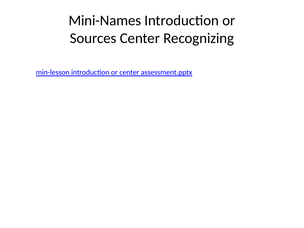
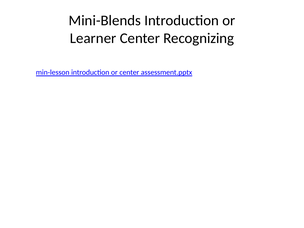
Mini-Names: Mini-Names -> Mini-Blends
Sources: Sources -> Learner
